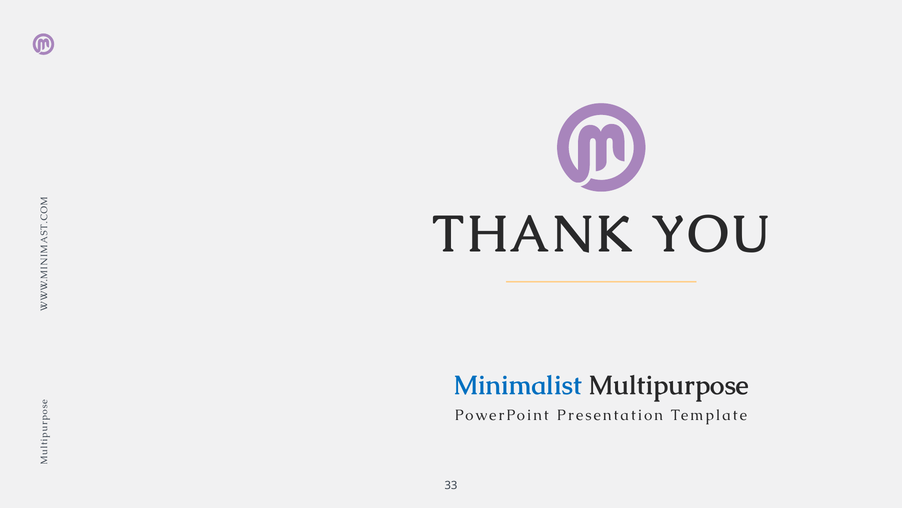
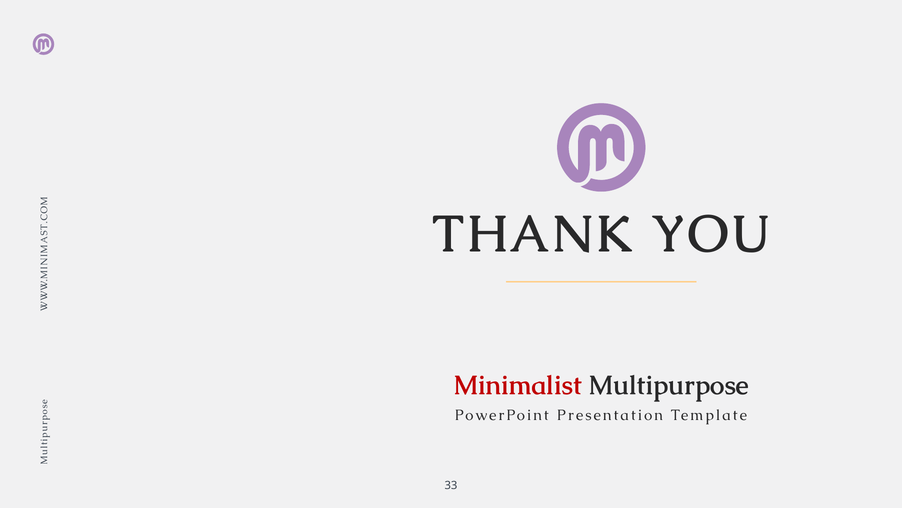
Minimalist colour: blue -> red
